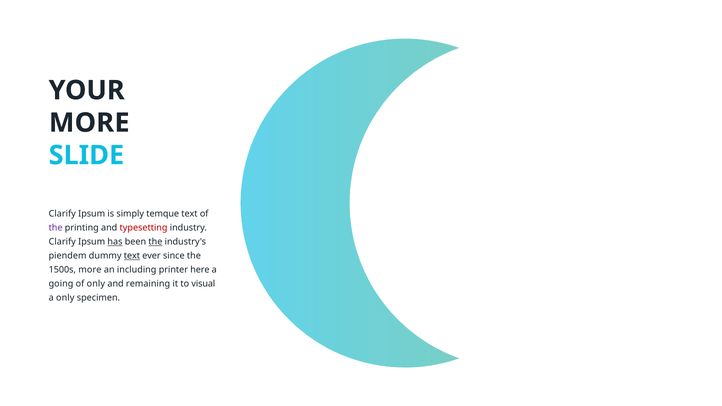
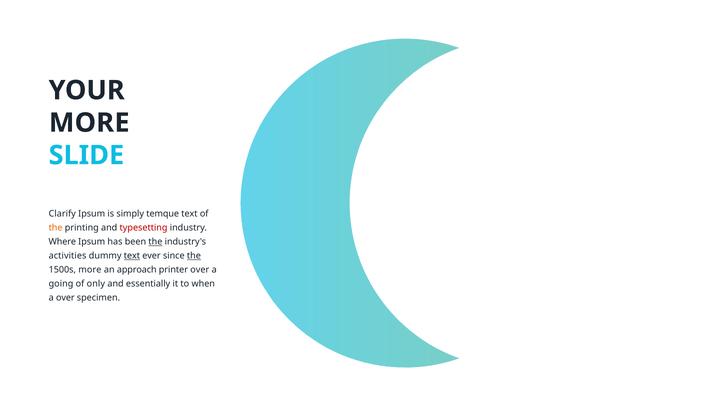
the at (56, 228) colour: purple -> orange
Clarify at (62, 242): Clarify -> Where
has underline: present -> none
piendem: piendem -> activities
the at (194, 256) underline: none -> present
including: including -> approach
printer here: here -> over
remaining: remaining -> essentially
visual: visual -> when
a only: only -> over
